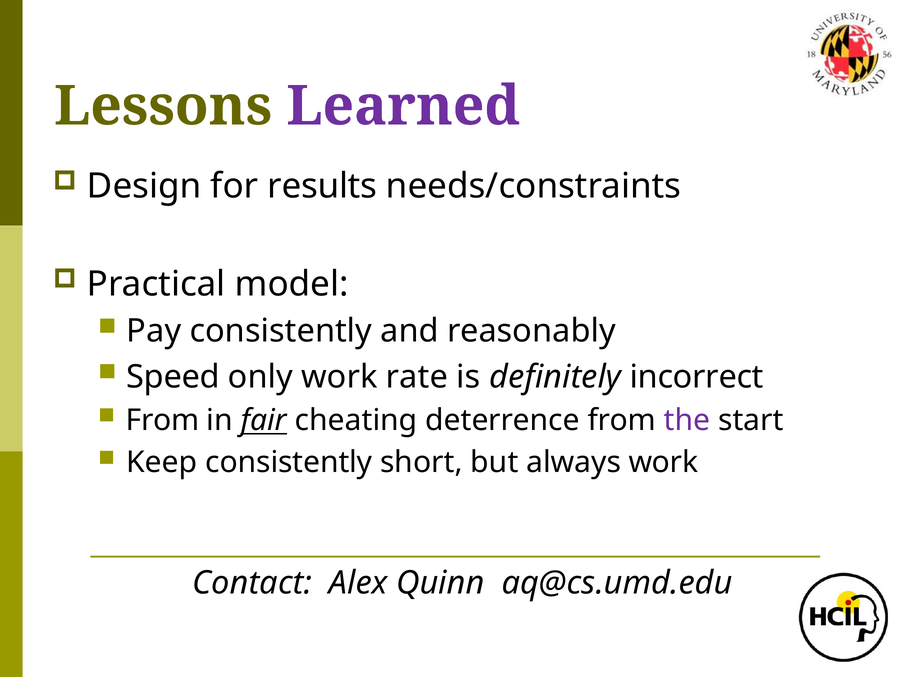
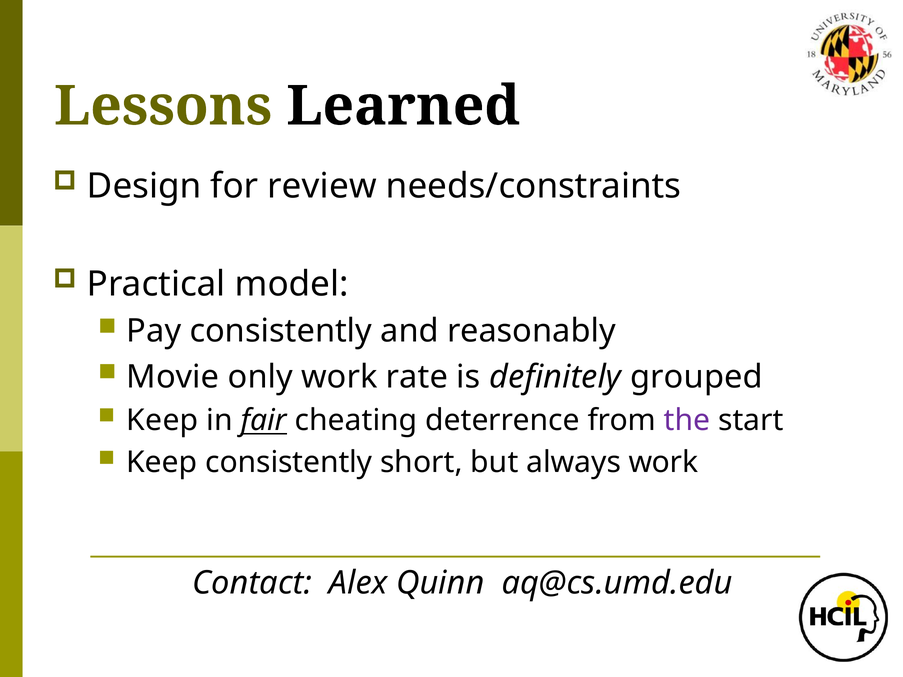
Learned colour: purple -> black
results: results -> review
Speed: Speed -> Movie
incorrect: incorrect -> grouped
From at (163, 420): From -> Keep
